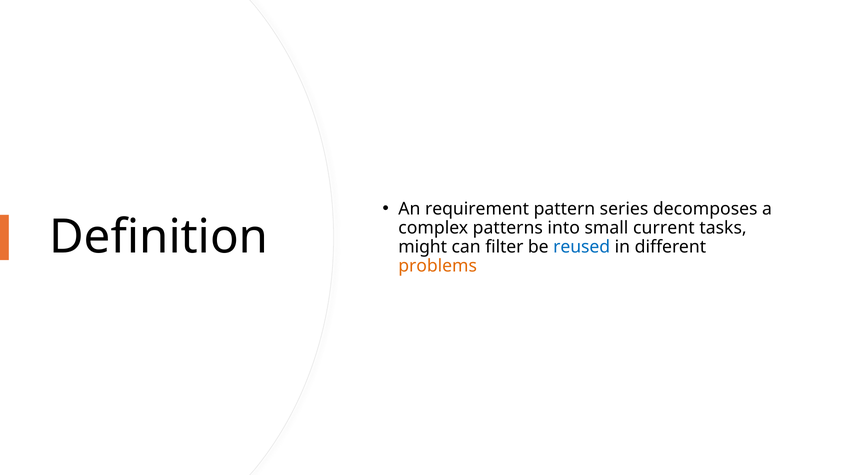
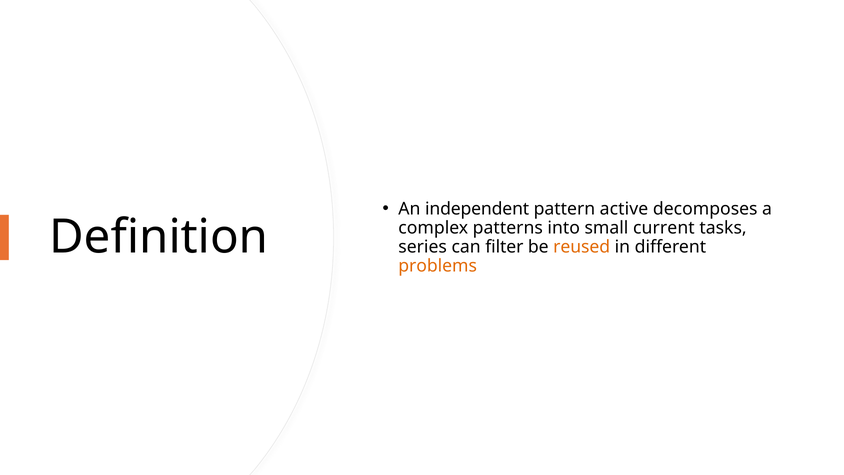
requirement: requirement -> independent
series: series -> active
might: might -> series
reused colour: blue -> orange
